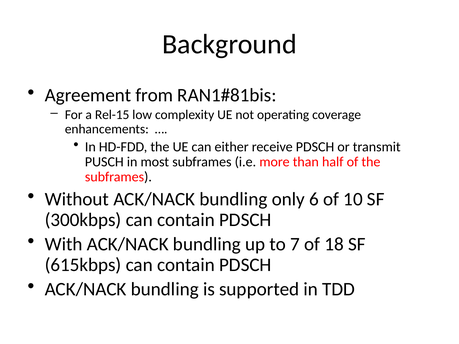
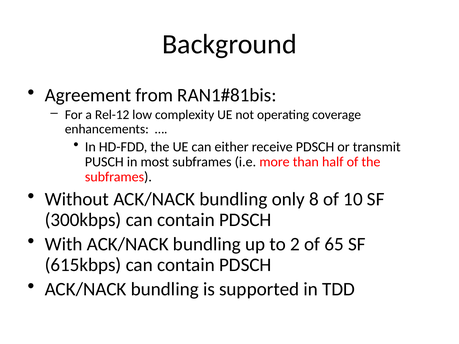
Rel-15: Rel-15 -> Rel-12
6: 6 -> 8
7: 7 -> 2
18: 18 -> 65
